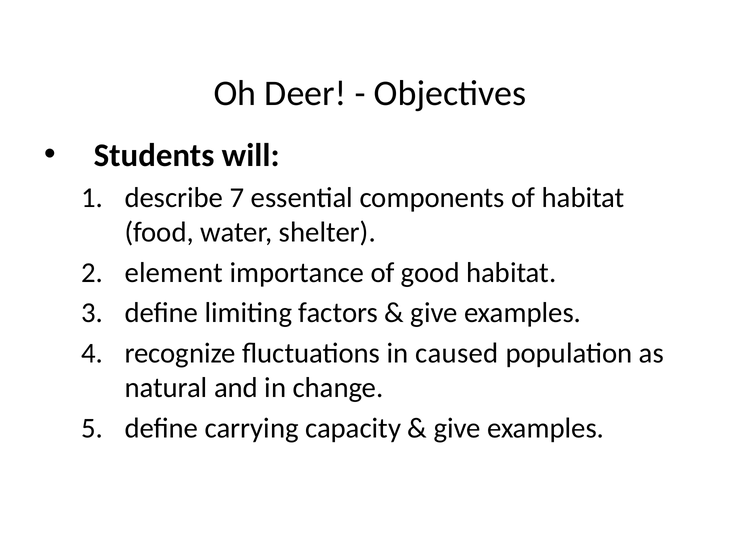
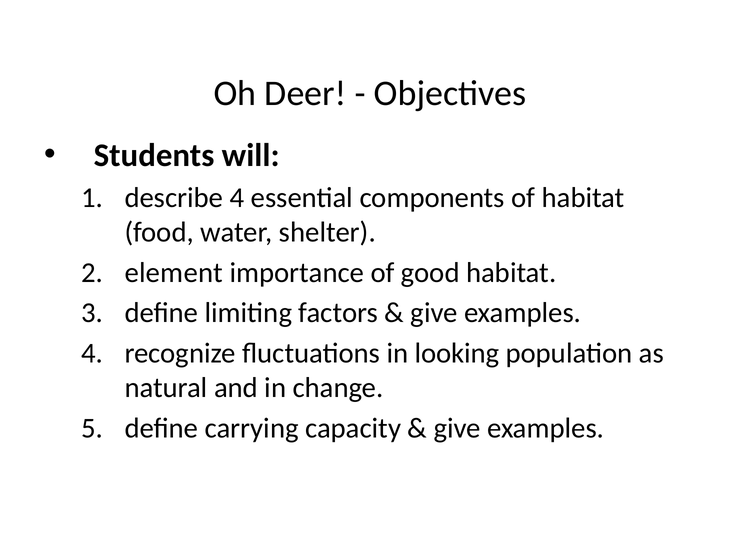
describe 7: 7 -> 4
caused: caused -> looking
